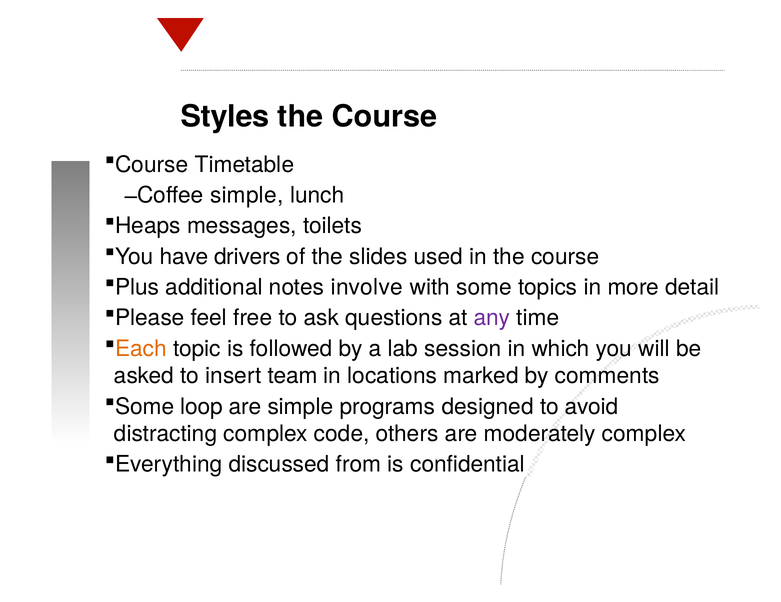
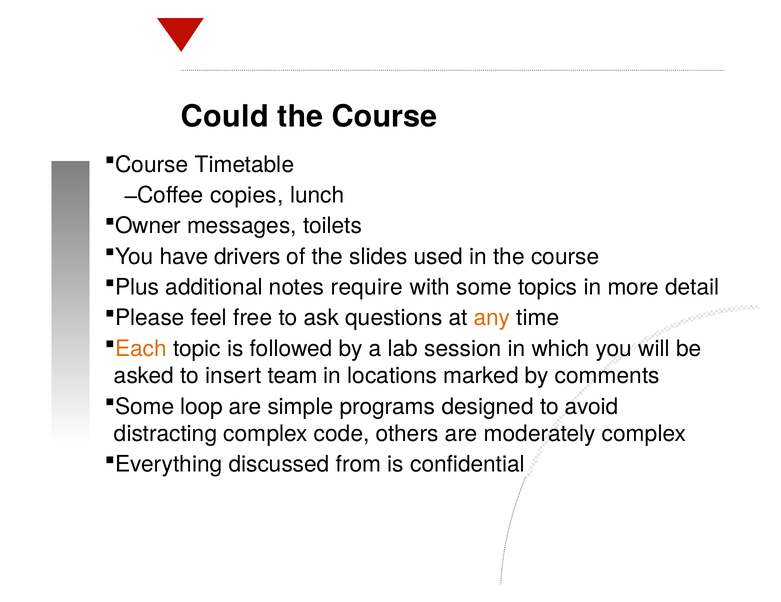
Styles: Styles -> Could
Coffee simple: simple -> copies
Heaps: Heaps -> Owner
involve: involve -> require
any colour: purple -> orange
